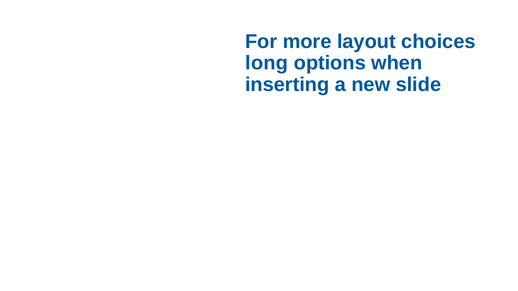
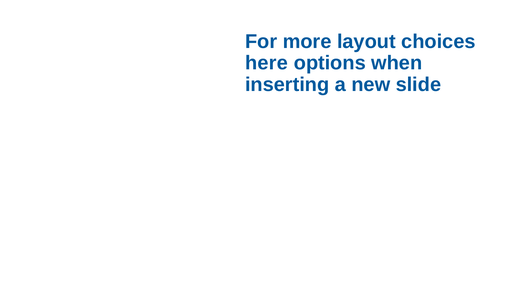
long: long -> here
